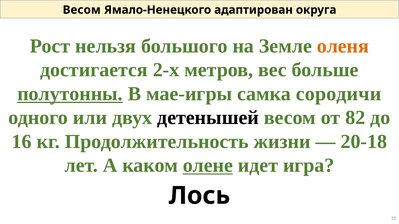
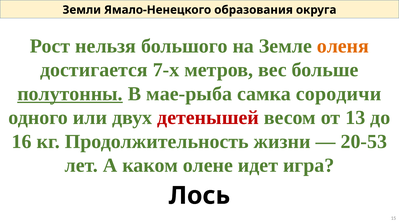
Весом at (82, 10): Весом -> Земли
адаптирован: адаптирован -> образования
2-х: 2-х -> 7-х
мае-игры: мае-игры -> мае-рыба
детенышей colour: black -> red
82: 82 -> 13
20-18: 20-18 -> 20-53
олене underline: present -> none
